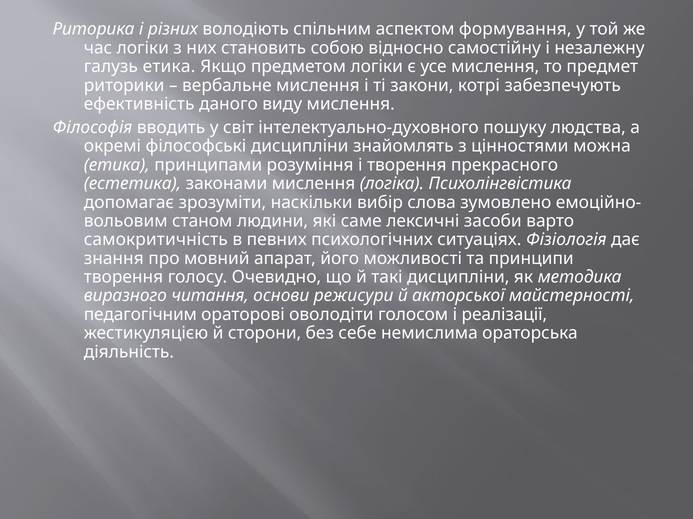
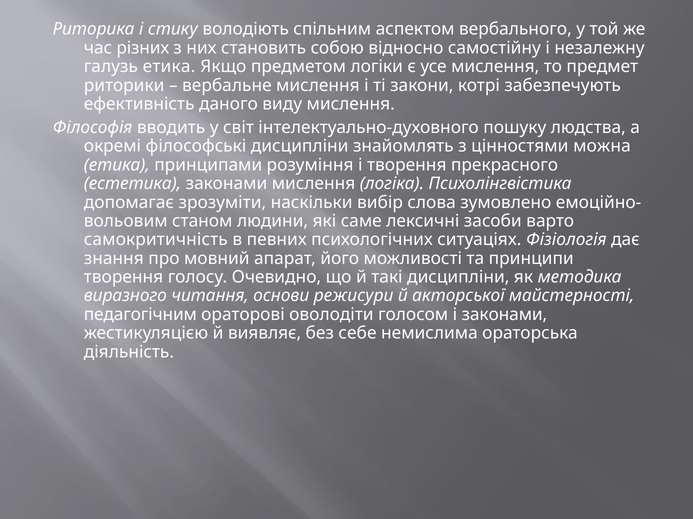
різних: різних -> стику
формування: формування -> вербального
час логіки: логіки -> різних
і реалізації: реалізації -> законами
сторони: сторони -> виявляє
